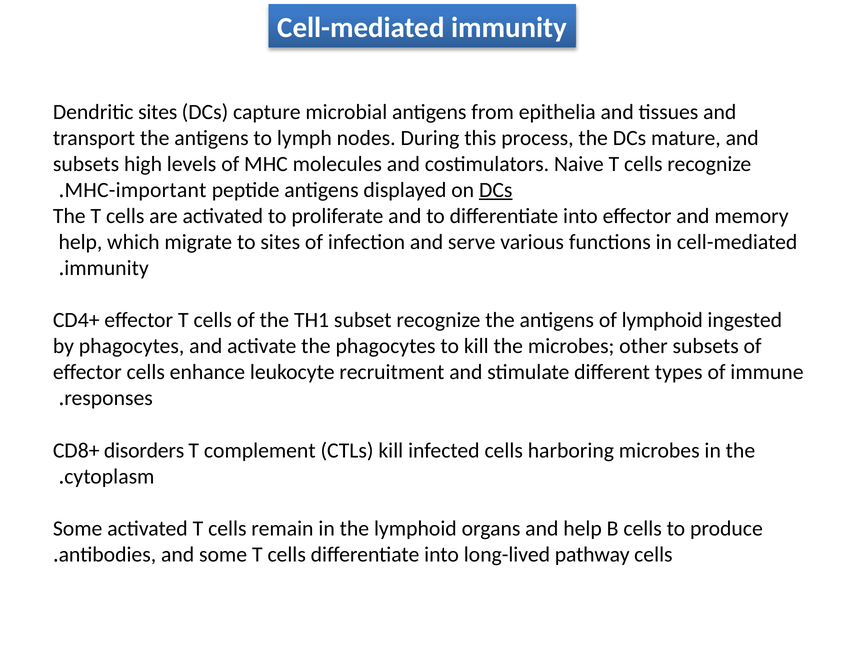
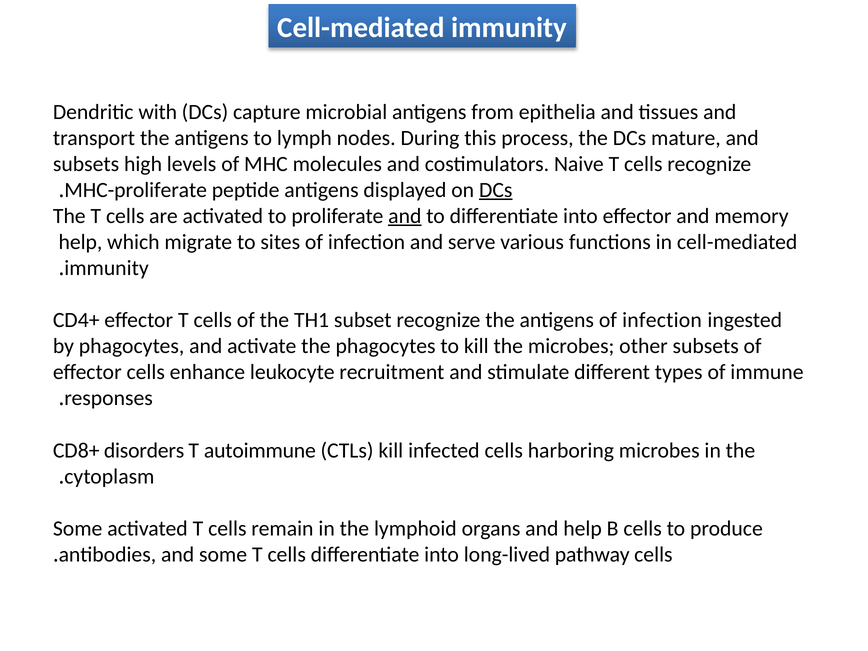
Dendritic sites: sites -> with
MHC-important: MHC-important -> MHC-proliferate
and at (405, 216) underline: none -> present
antigens of lymphoid: lymphoid -> infection
complement: complement -> autoimmune
